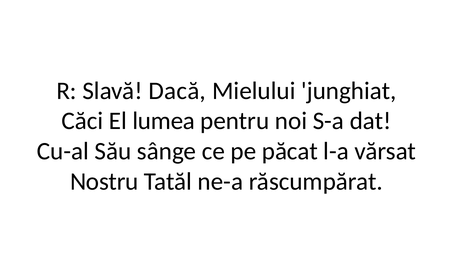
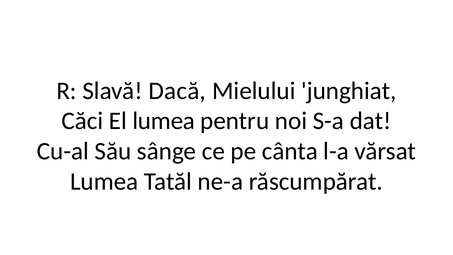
păcat: păcat -> cânta
Nostru at (104, 181): Nostru -> Lumea
